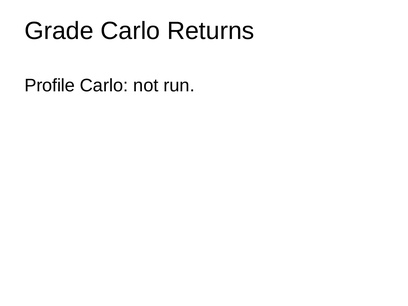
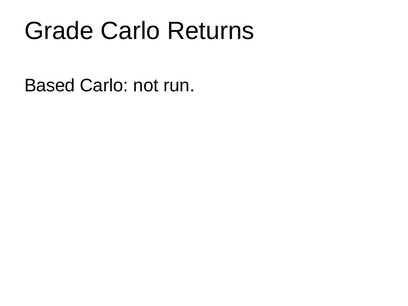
Profile: Profile -> Based
